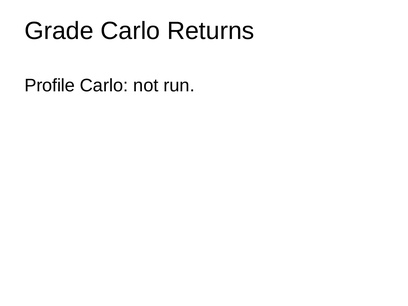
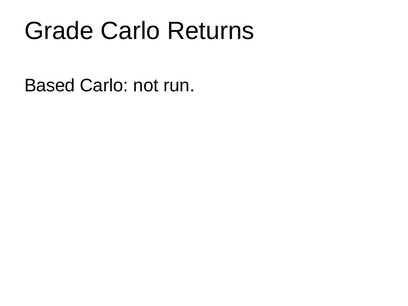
Profile: Profile -> Based
